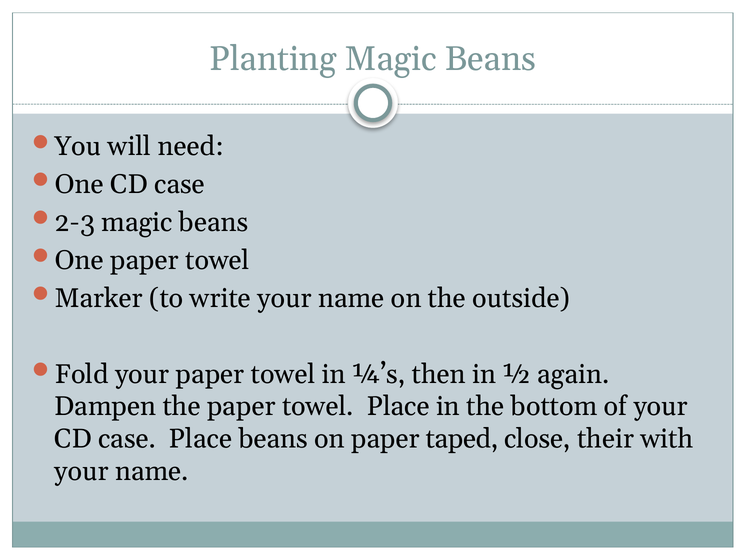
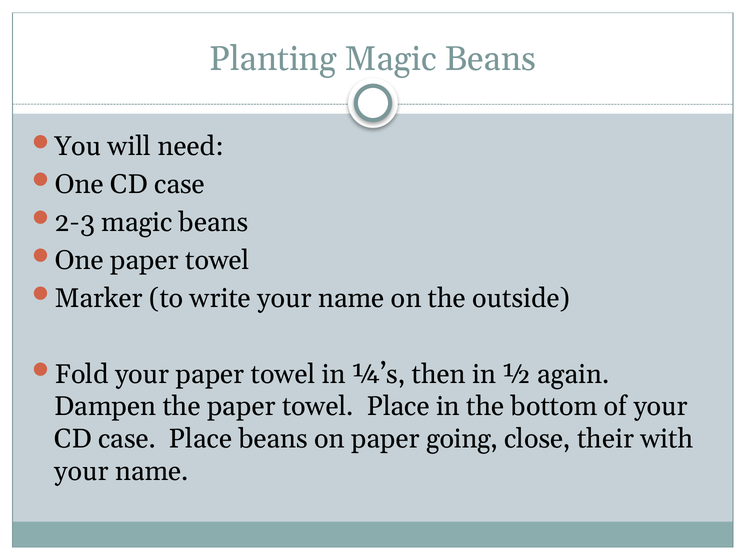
taped: taped -> going
